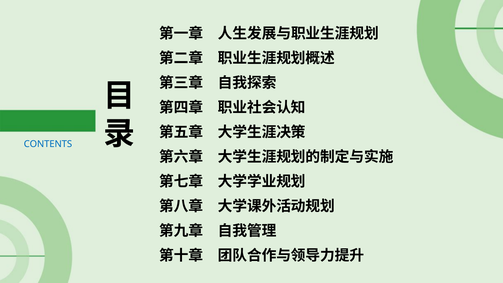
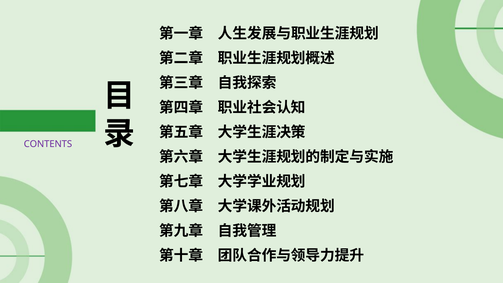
CONTENTS colour: blue -> purple
